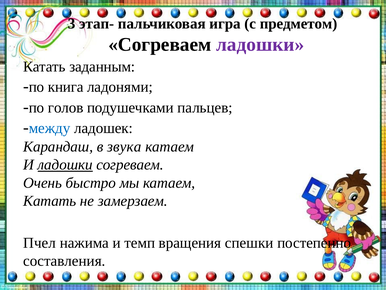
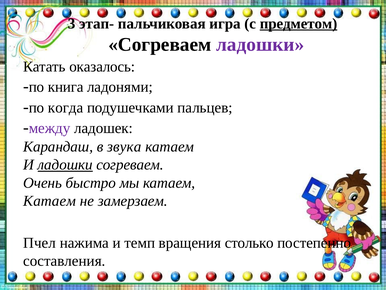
предметом underline: none -> present
заданным: заданным -> оказалось
голов: голов -> когда
между colour: blue -> purple
Катать at (50, 201): Катать -> Катаем
спешки: спешки -> столько
